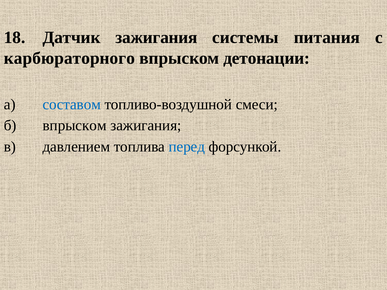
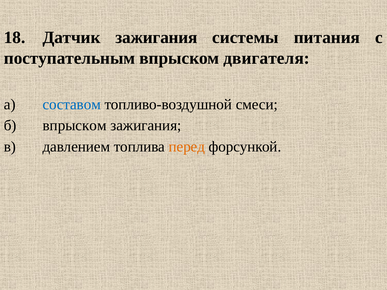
карбюраторного: карбюраторного -> поступательным
детонации: детонации -> двигателя
перед colour: blue -> orange
